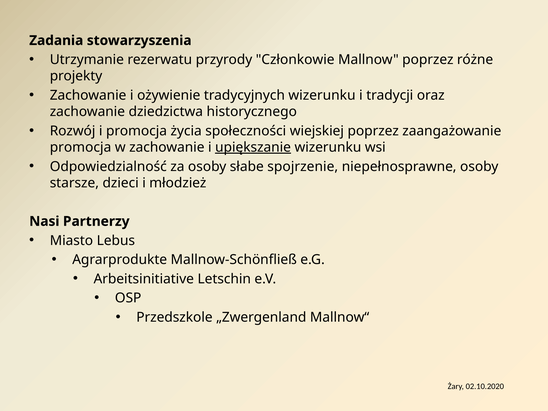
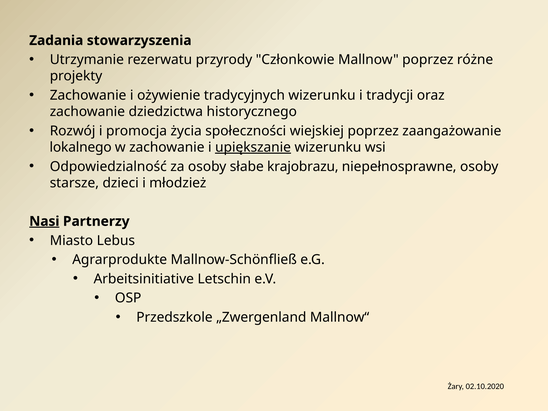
promocja at (81, 147): promocja -> lokalnego
spojrzenie: spojrzenie -> krajobrazu
Nasi underline: none -> present
